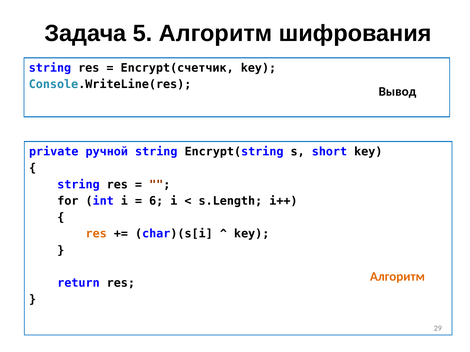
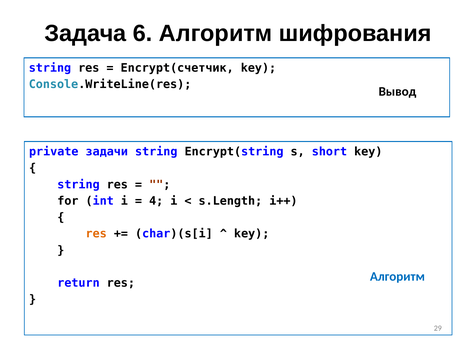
5: 5 -> 6
ручной: ручной -> задачи
6: 6 -> 4
Алгоритм at (397, 277) colour: orange -> blue
